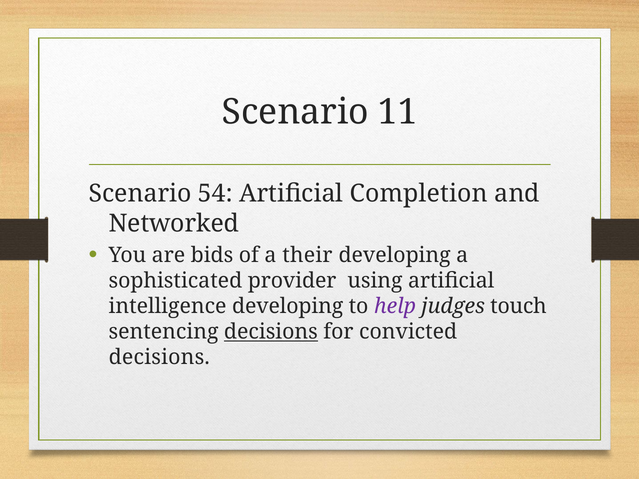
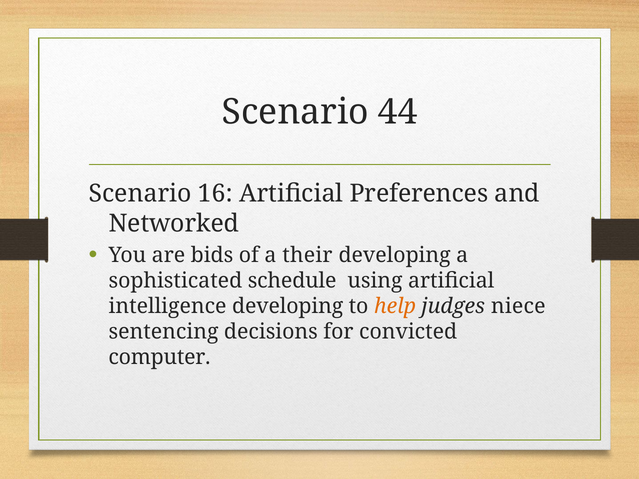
11: 11 -> 44
54: 54 -> 16
Completion: Completion -> Preferences
provider: provider -> schedule
help colour: purple -> orange
touch: touch -> niece
decisions at (271, 332) underline: present -> none
decisions at (159, 358): decisions -> computer
